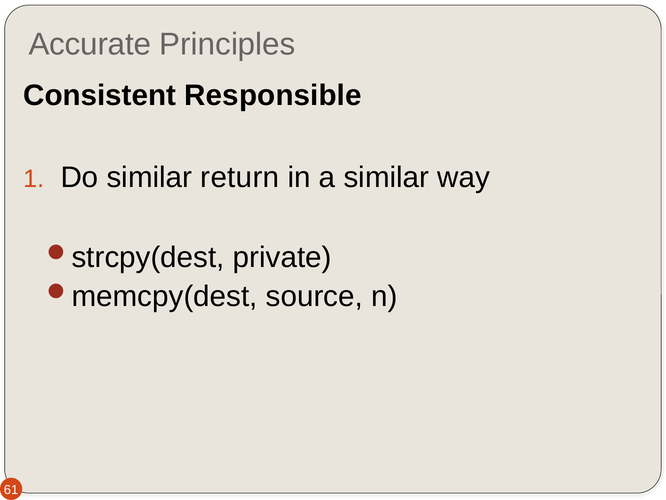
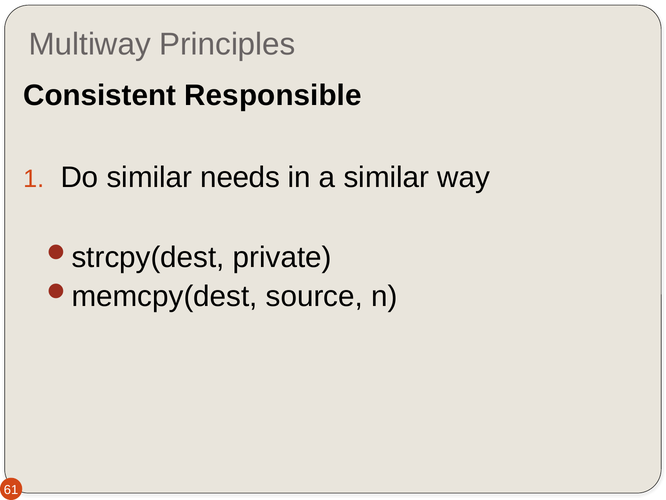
Accurate: Accurate -> Multiway
return: return -> needs
